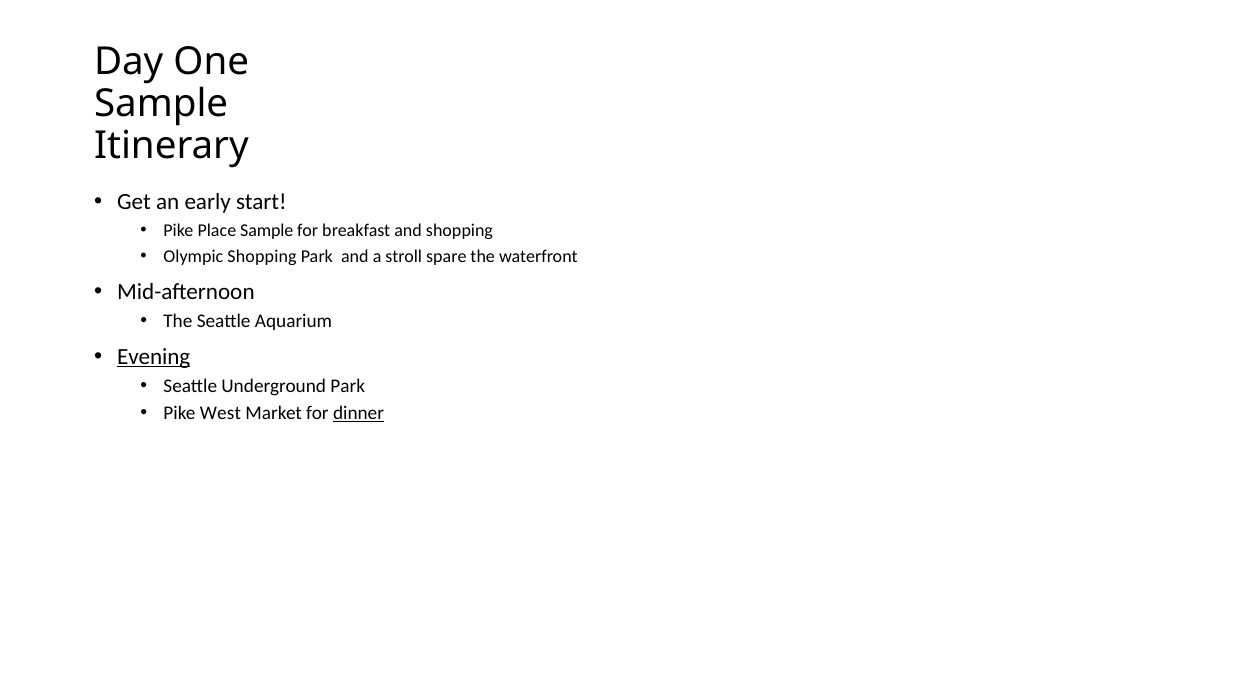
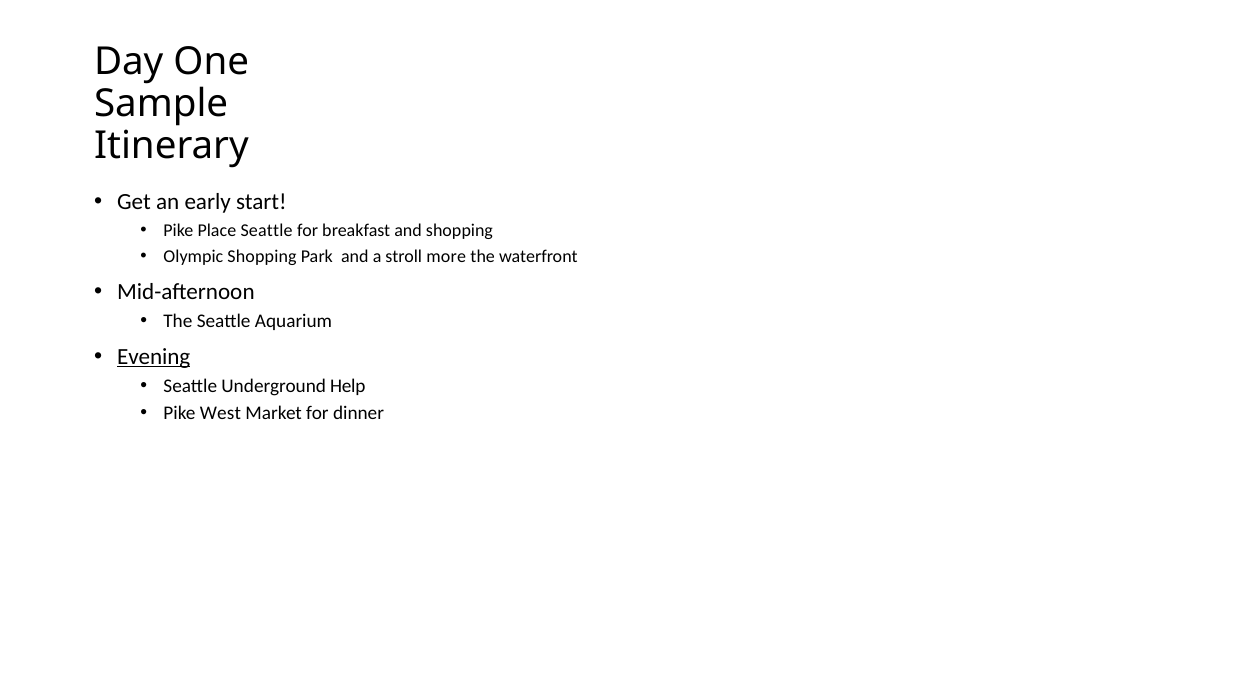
Place Sample: Sample -> Seattle
spare: spare -> more
Underground Park: Park -> Help
dinner underline: present -> none
